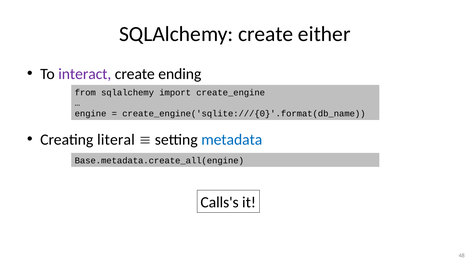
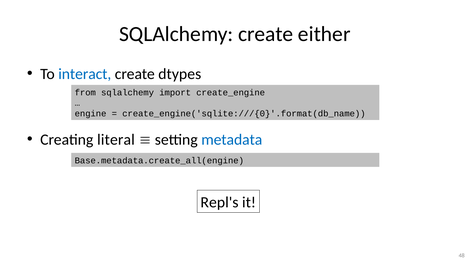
interact colour: purple -> blue
ending: ending -> dtypes
Calls's: Calls's -> Repl's
